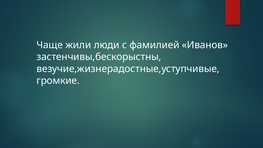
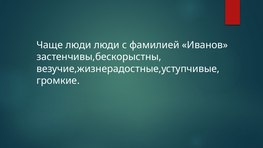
Чаще жили: жили -> люди
